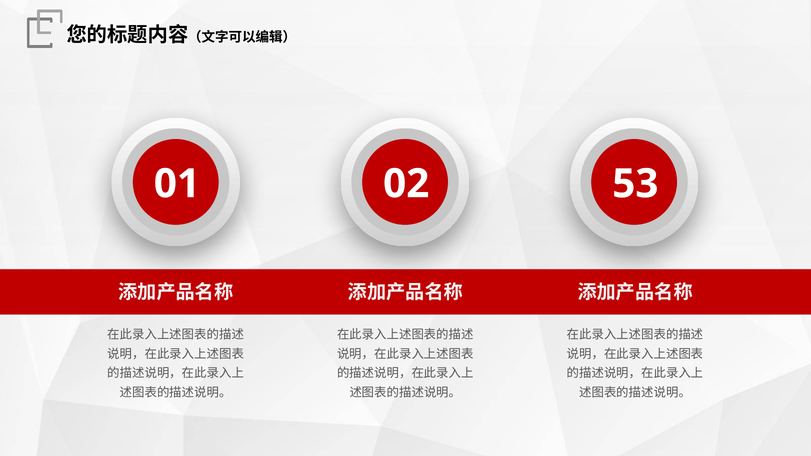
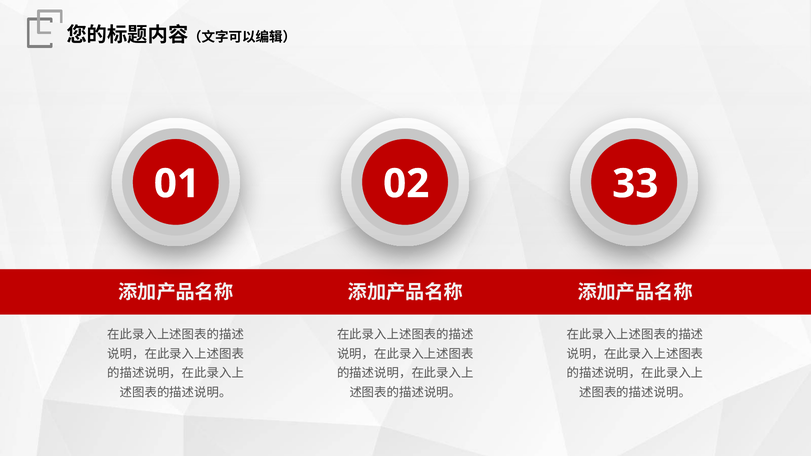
53: 53 -> 33
